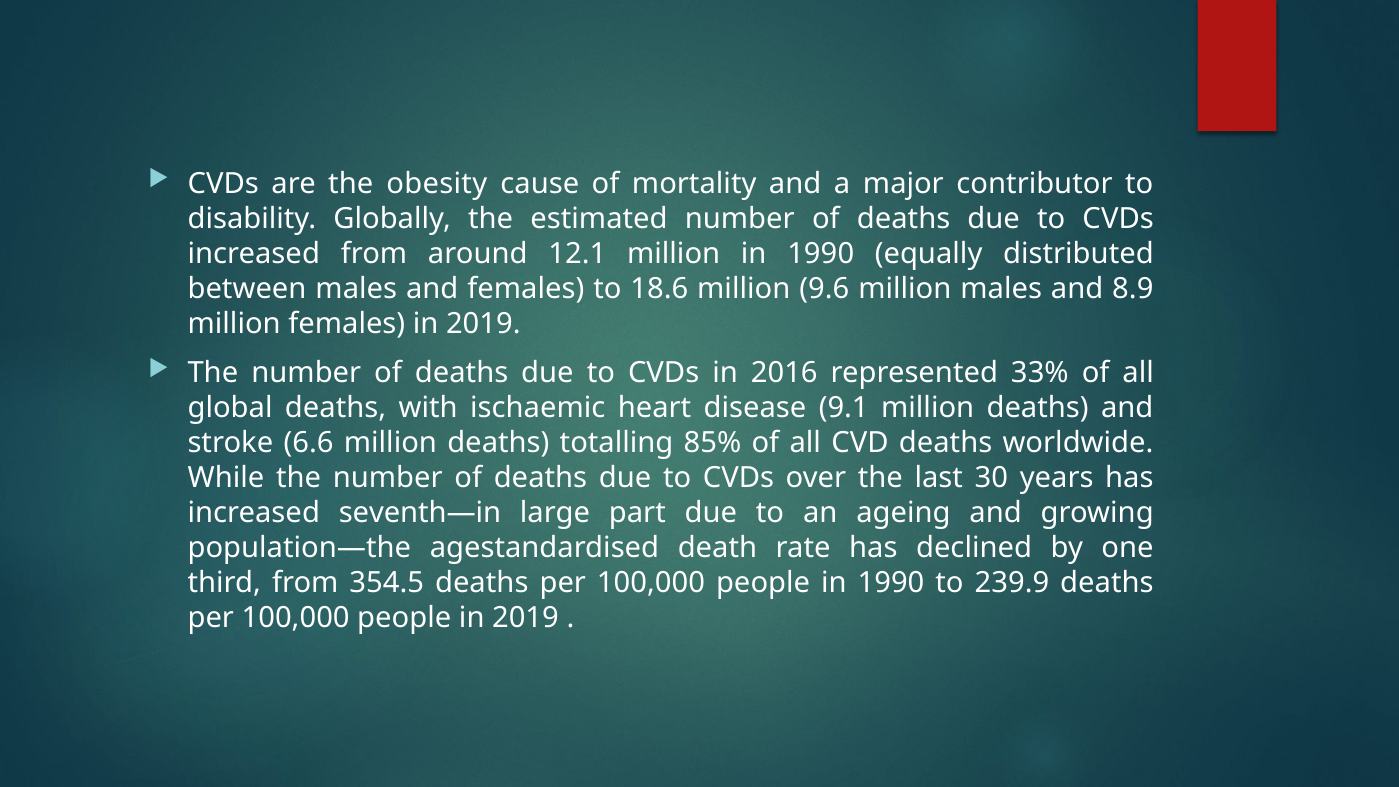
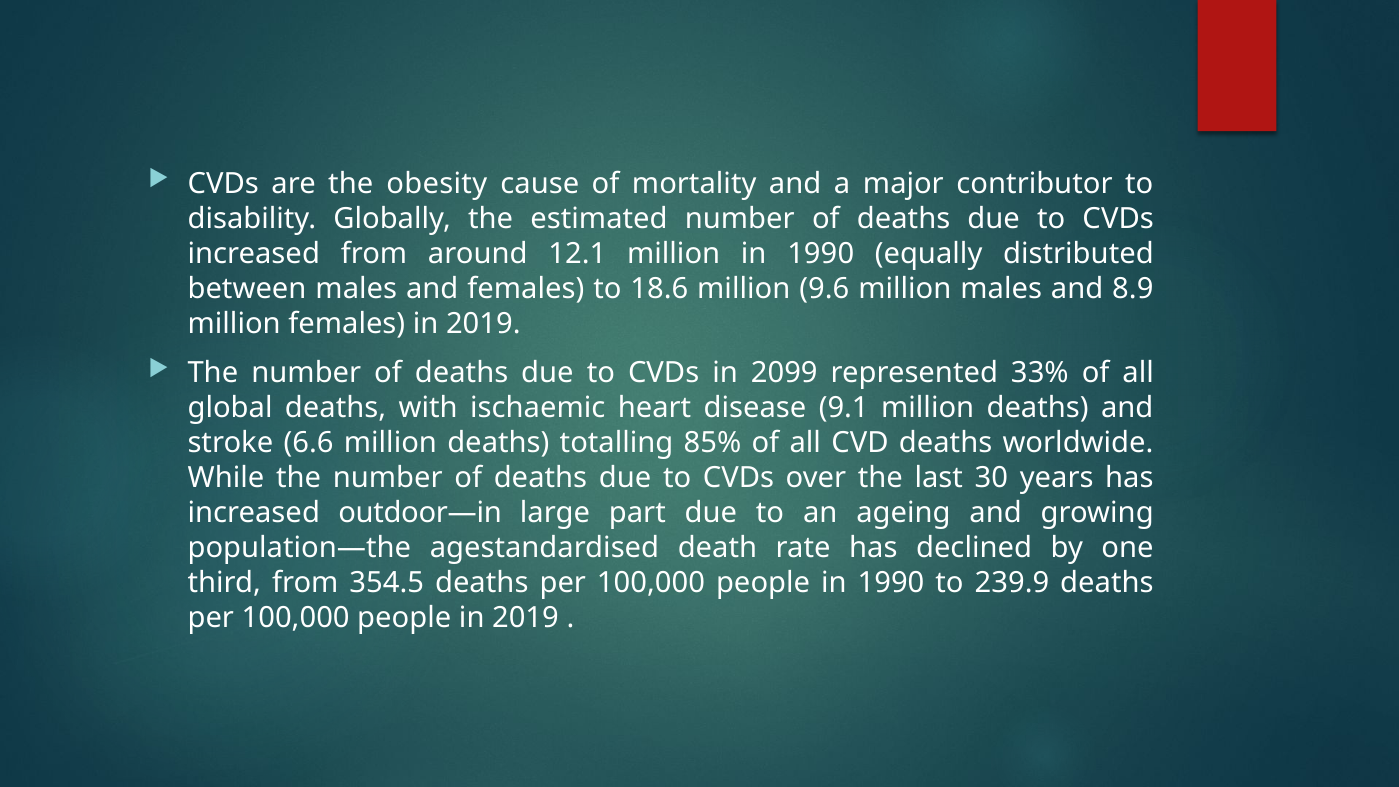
2016: 2016 -> 2099
seventh—in: seventh—in -> outdoor—in
